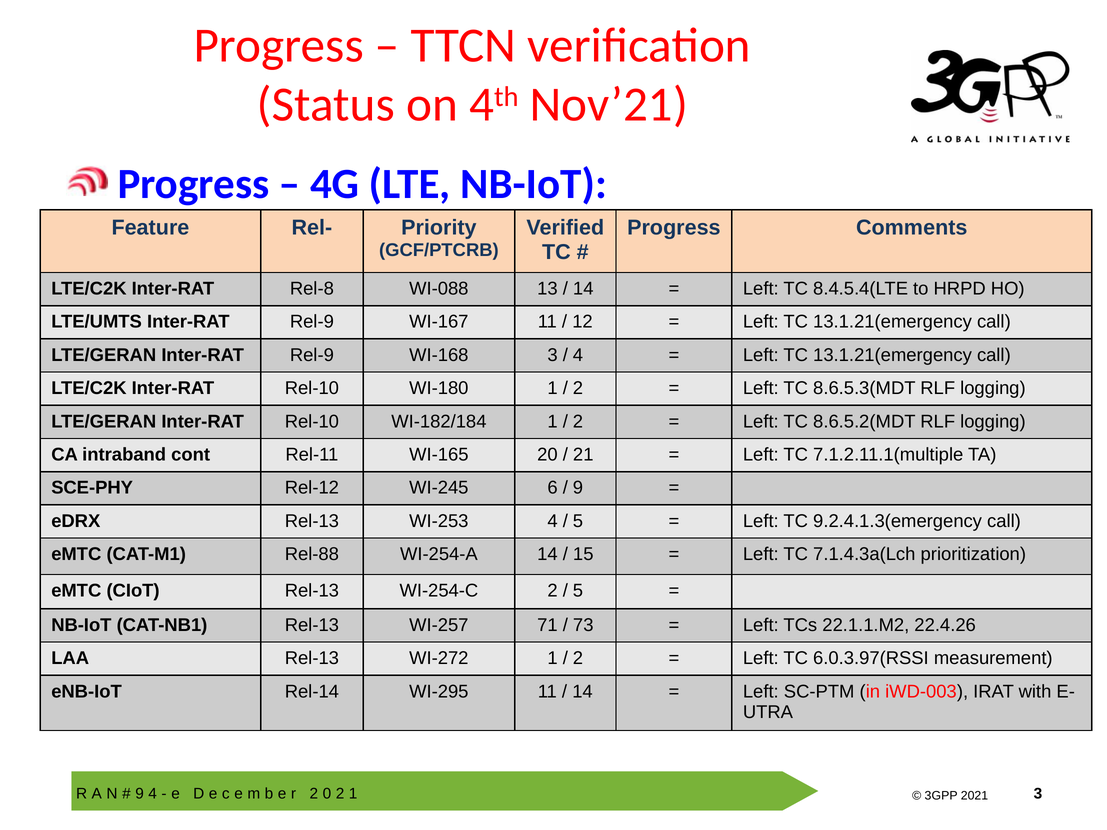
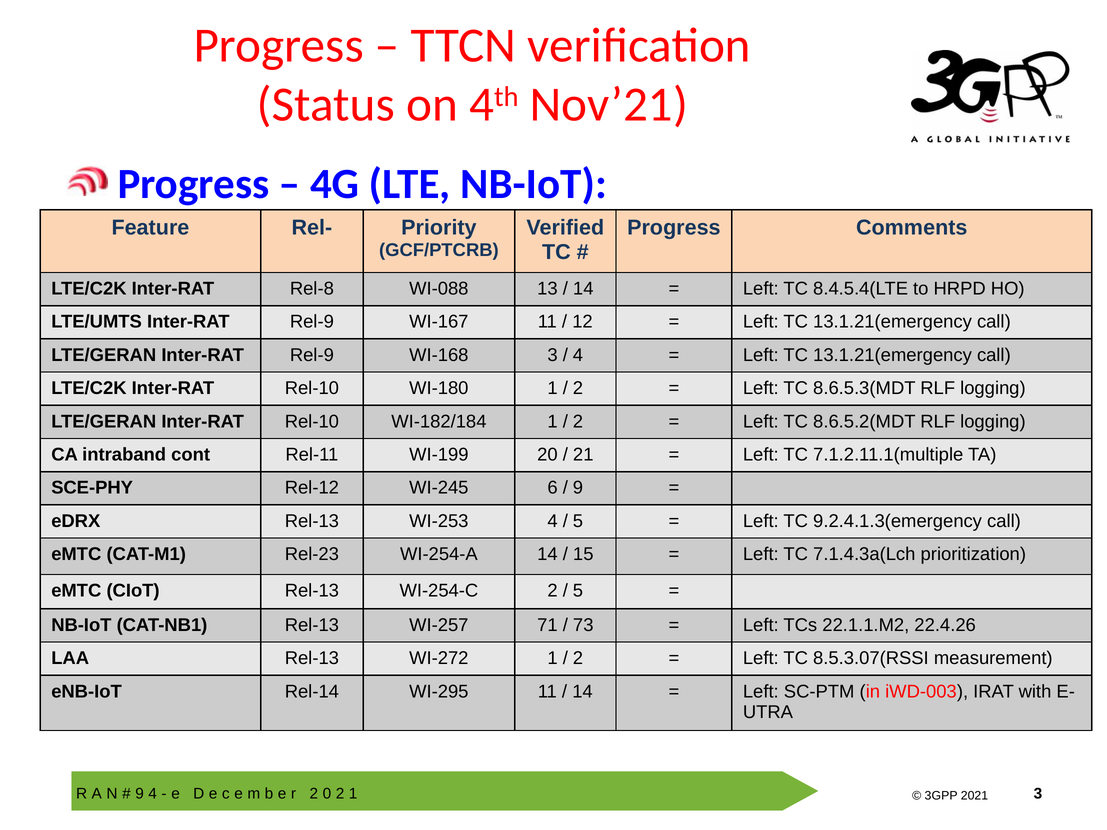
WI-165: WI-165 -> WI-199
Rel-88: Rel-88 -> Rel-23
6.0.3.97(RSSI: 6.0.3.97(RSSI -> 8.5.3.07(RSSI
